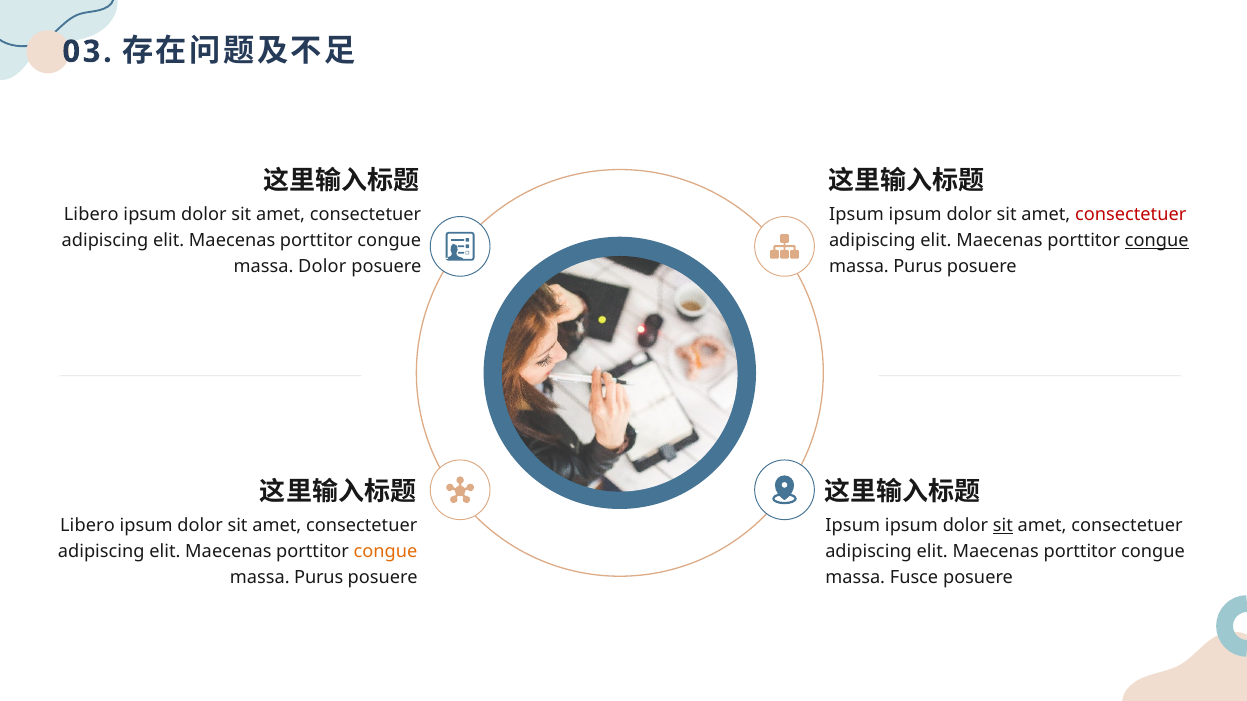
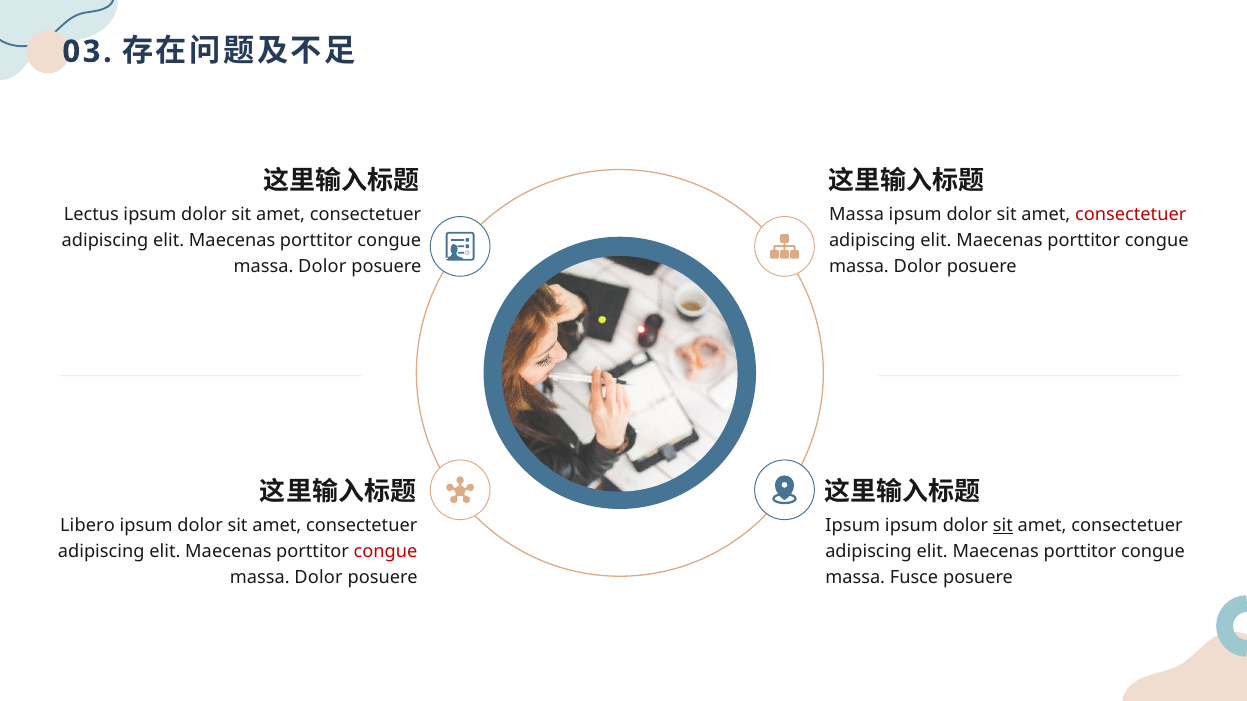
Libero at (91, 215): Libero -> Lectus
Ipsum at (857, 215): Ipsum -> Massa
congue at (1157, 241) underline: present -> none
Purus at (918, 267): Purus -> Dolor
congue at (386, 552) colour: orange -> red
Purus at (319, 578): Purus -> Dolor
